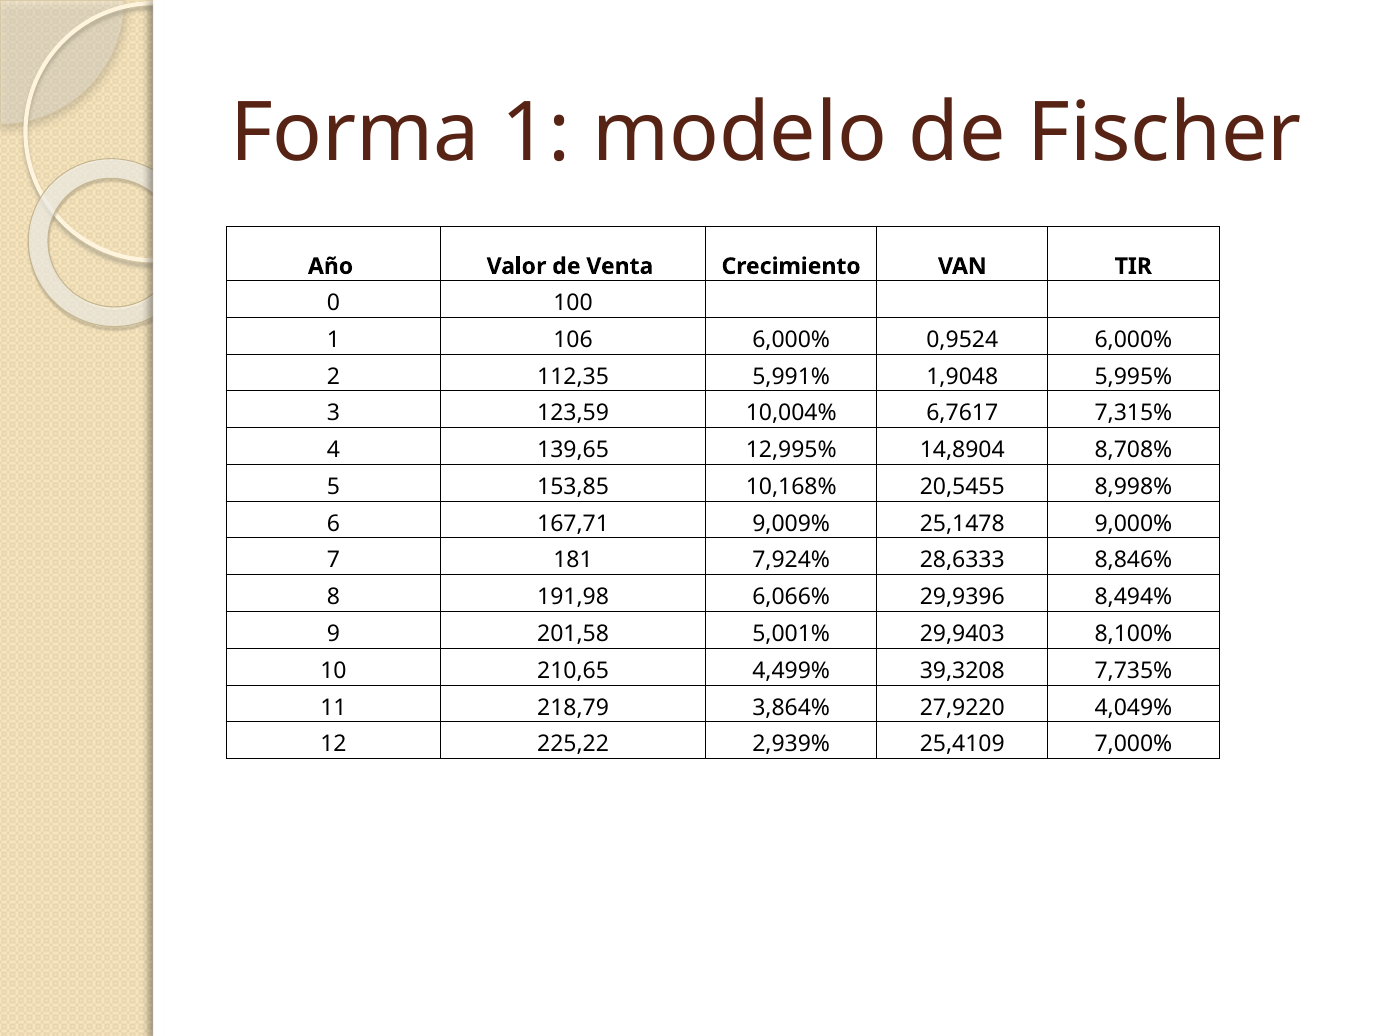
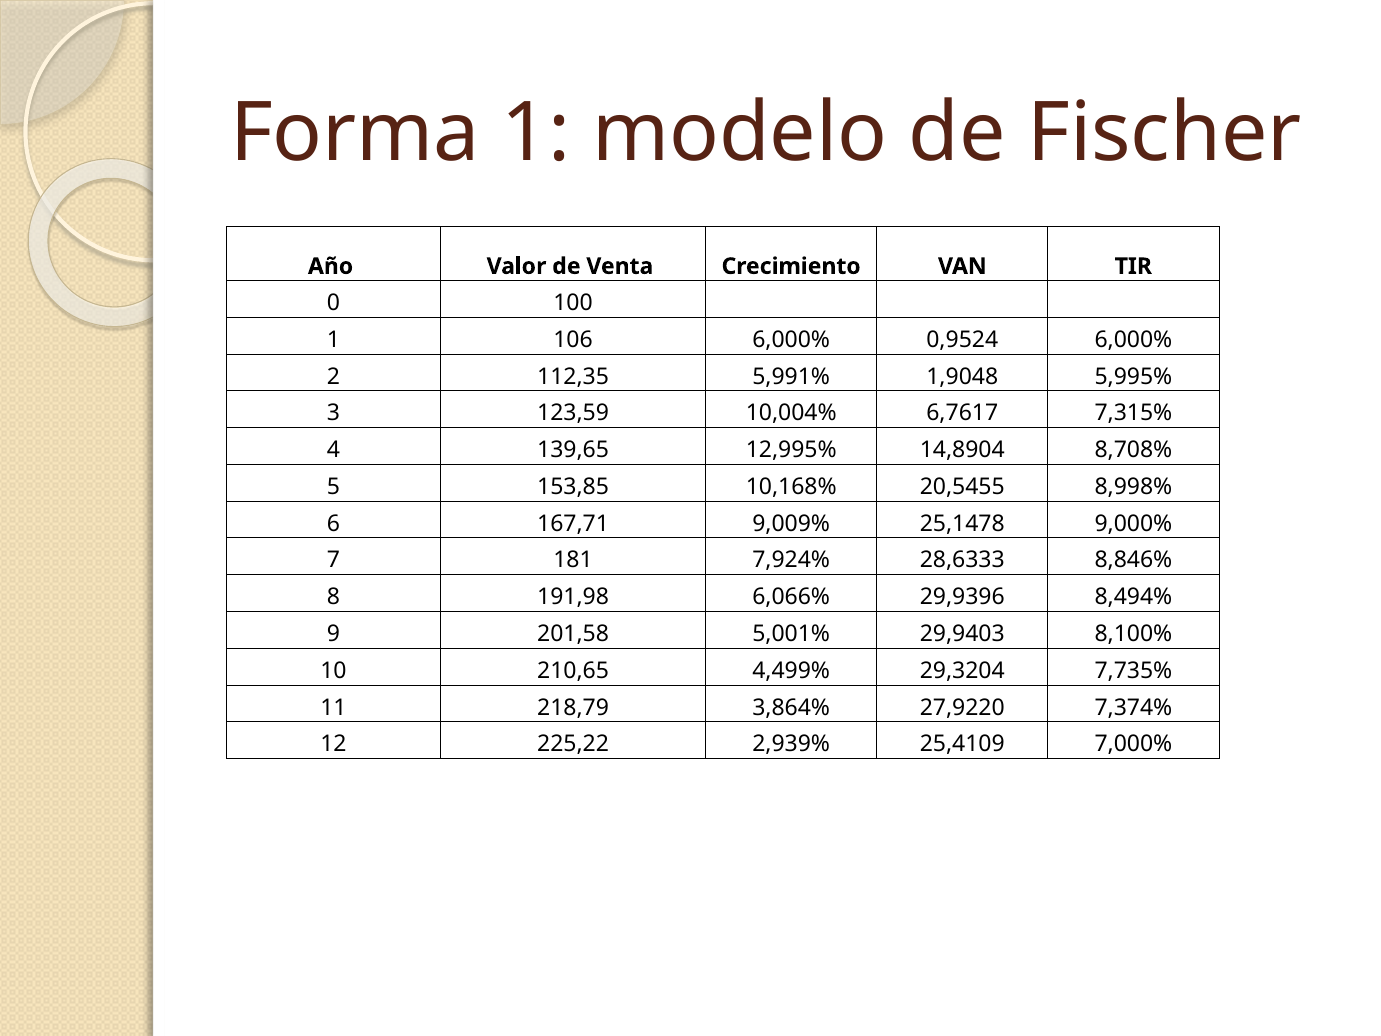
39,3208: 39,3208 -> 29,3204
4,049%: 4,049% -> 7,374%
